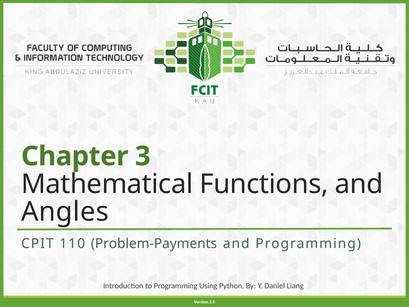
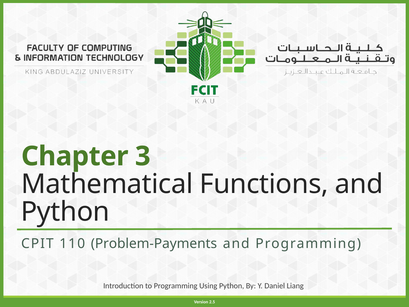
Angles at (65, 212): Angles -> Python
